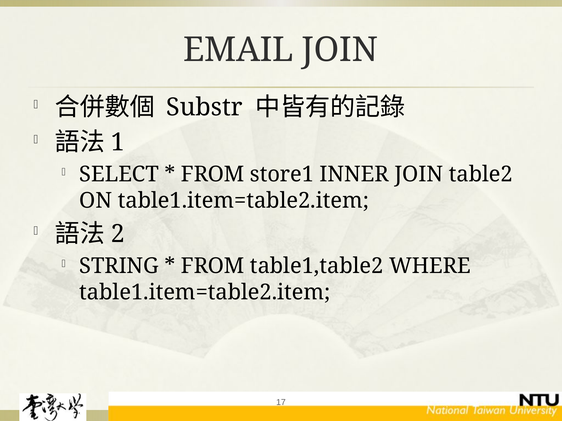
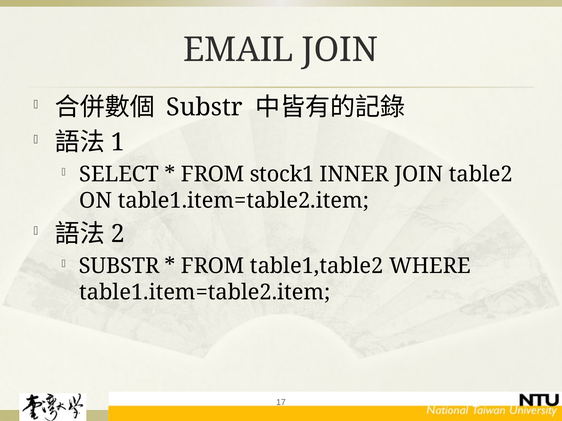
store1: store1 -> stock1
STRING at (119, 266): STRING -> SUBSTR
